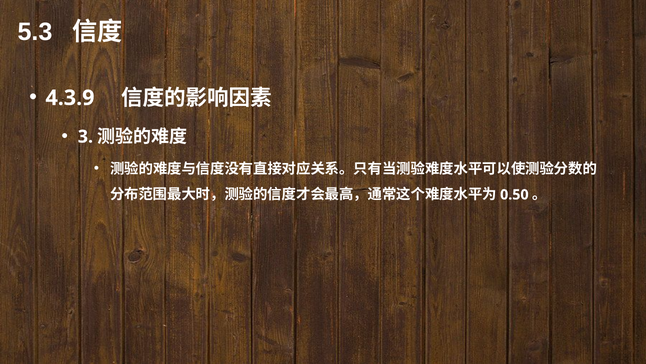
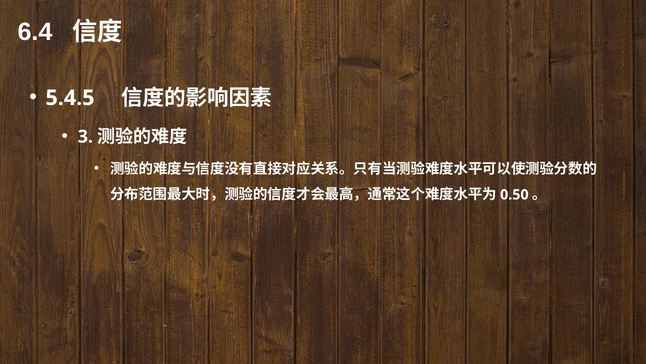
5.3: 5.3 -> 6.4
4.3.9: 4.3.9 -> 5.4.5
